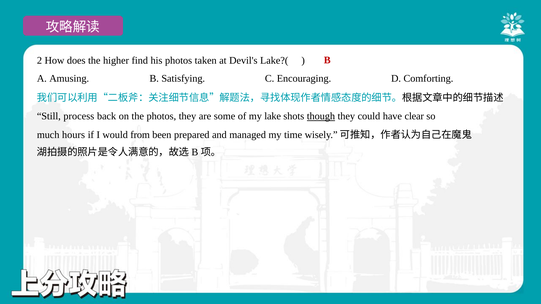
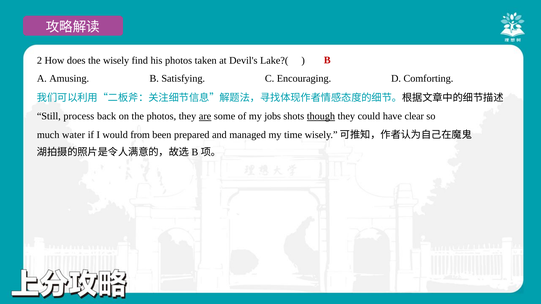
higher: higher -> wisely
are underline: none -> present
lake: lake -> jobs
hours: hours -> water
